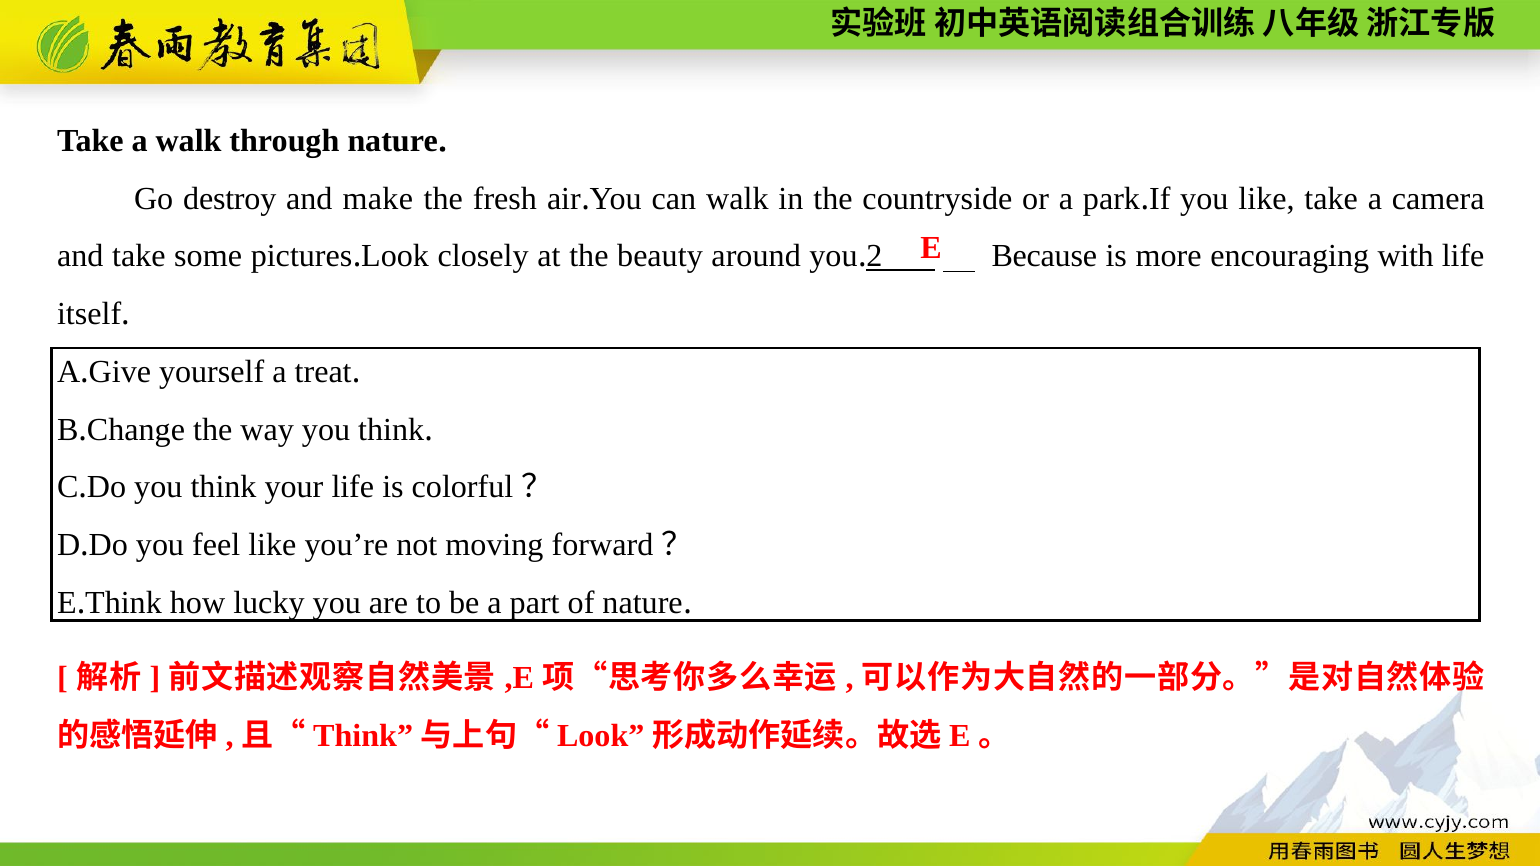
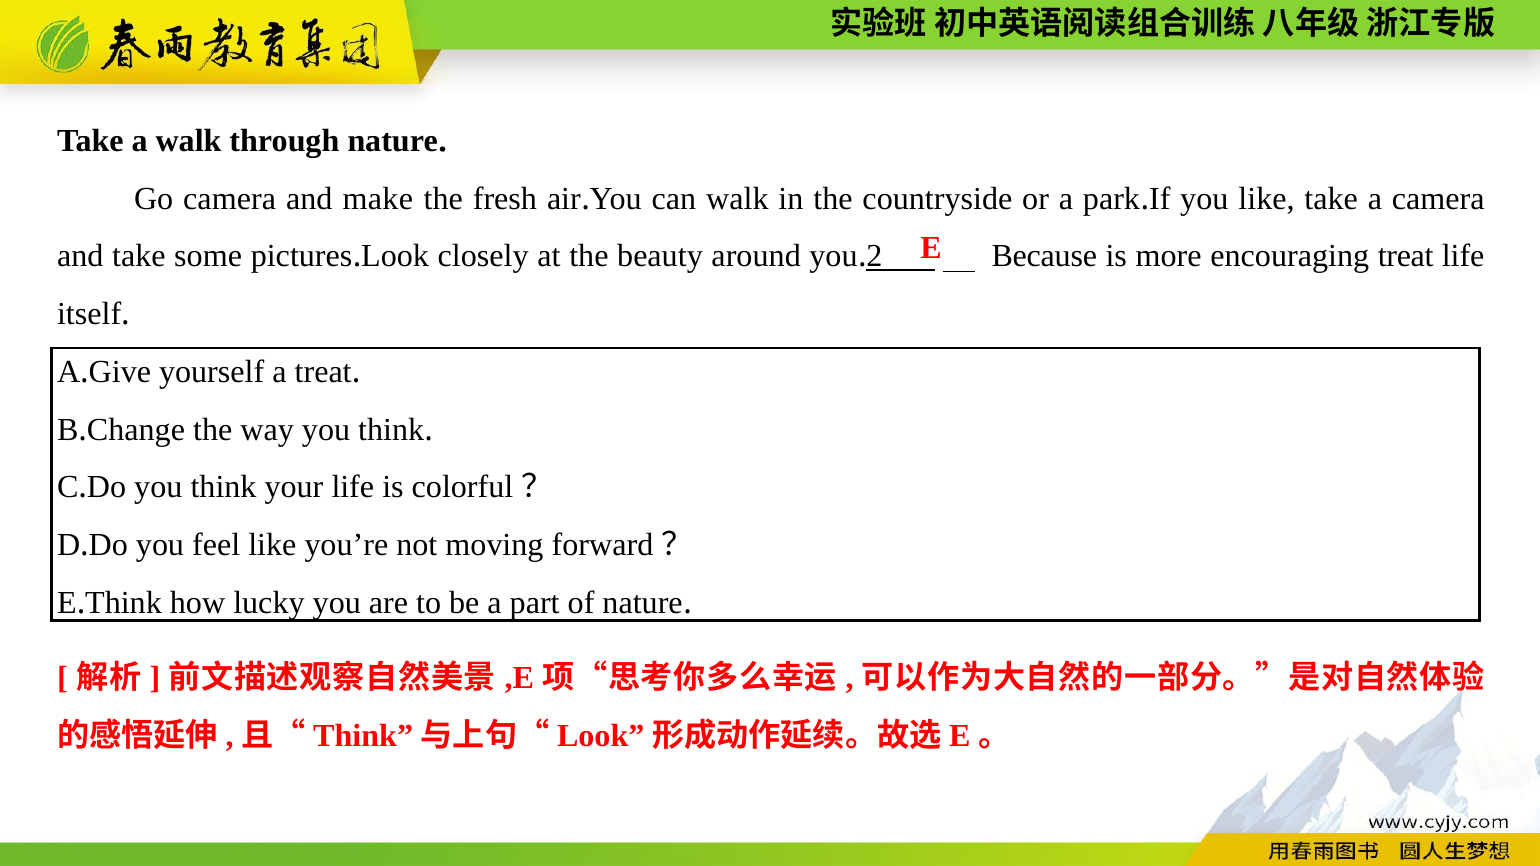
Go destroy: destroy -> camera
encouraging with: with -> treat
